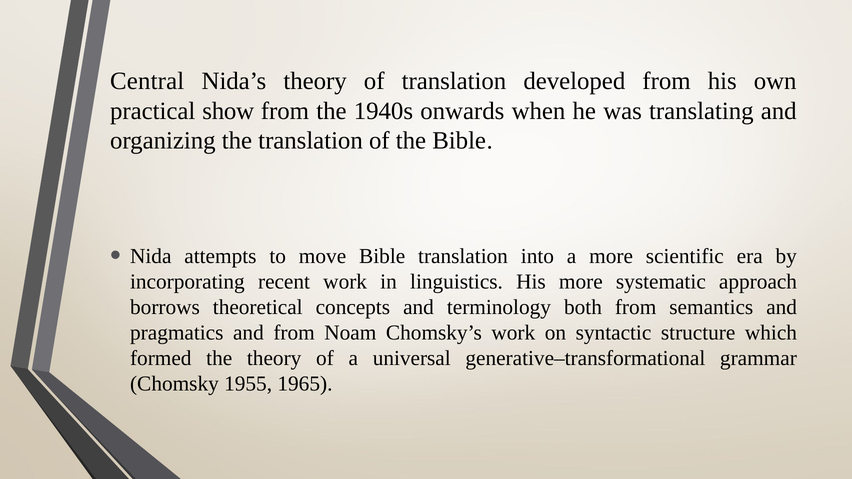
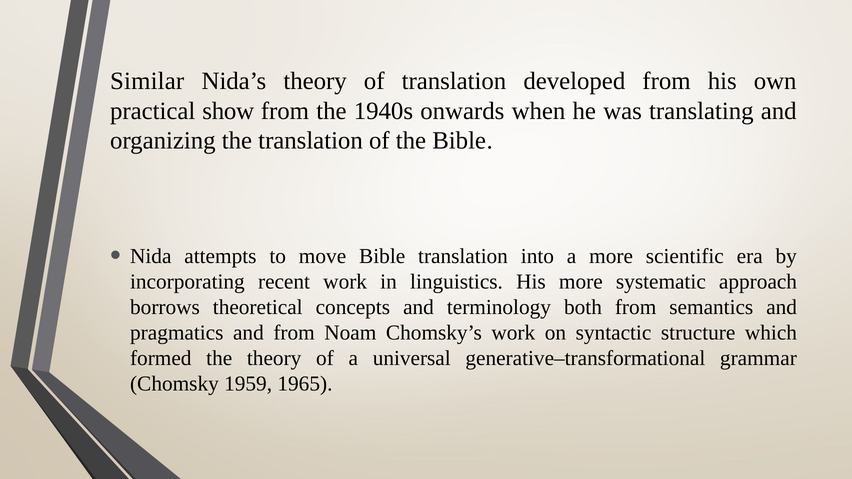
Central: Central -> Similar
1955: 1955 -> 1959
